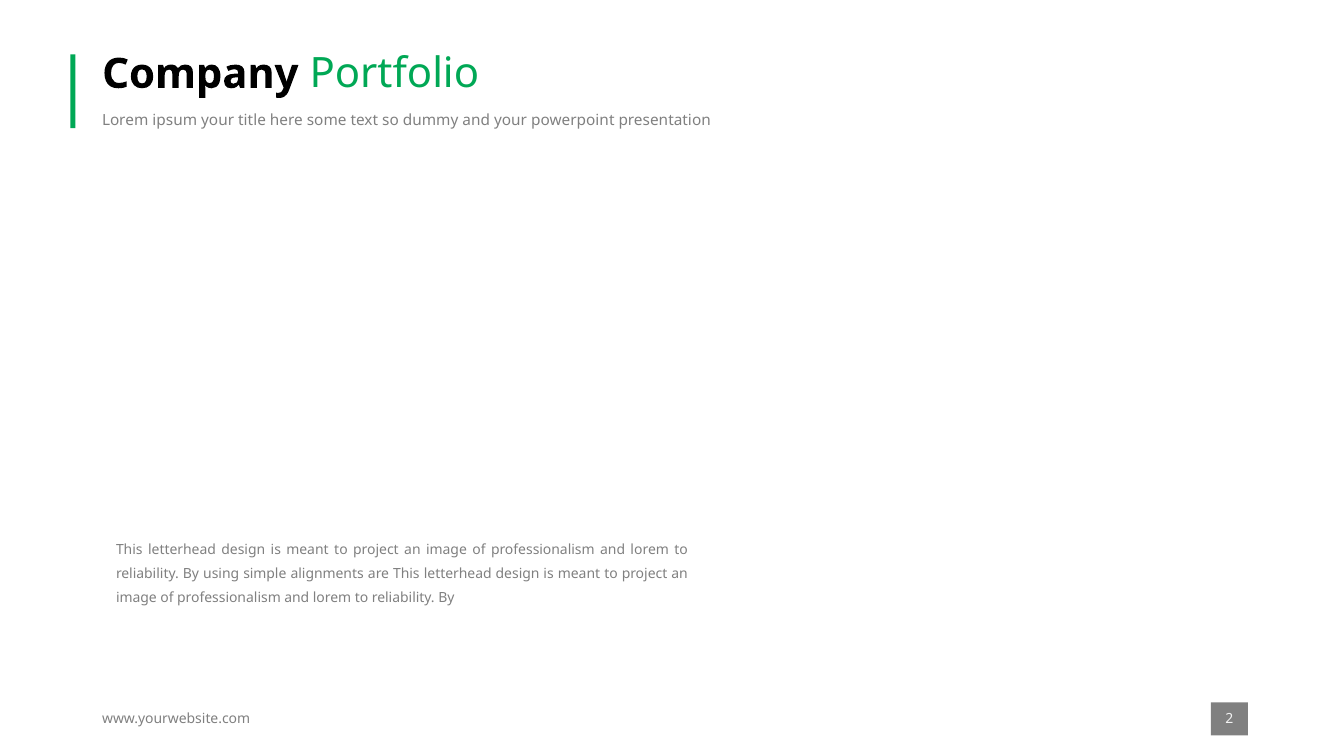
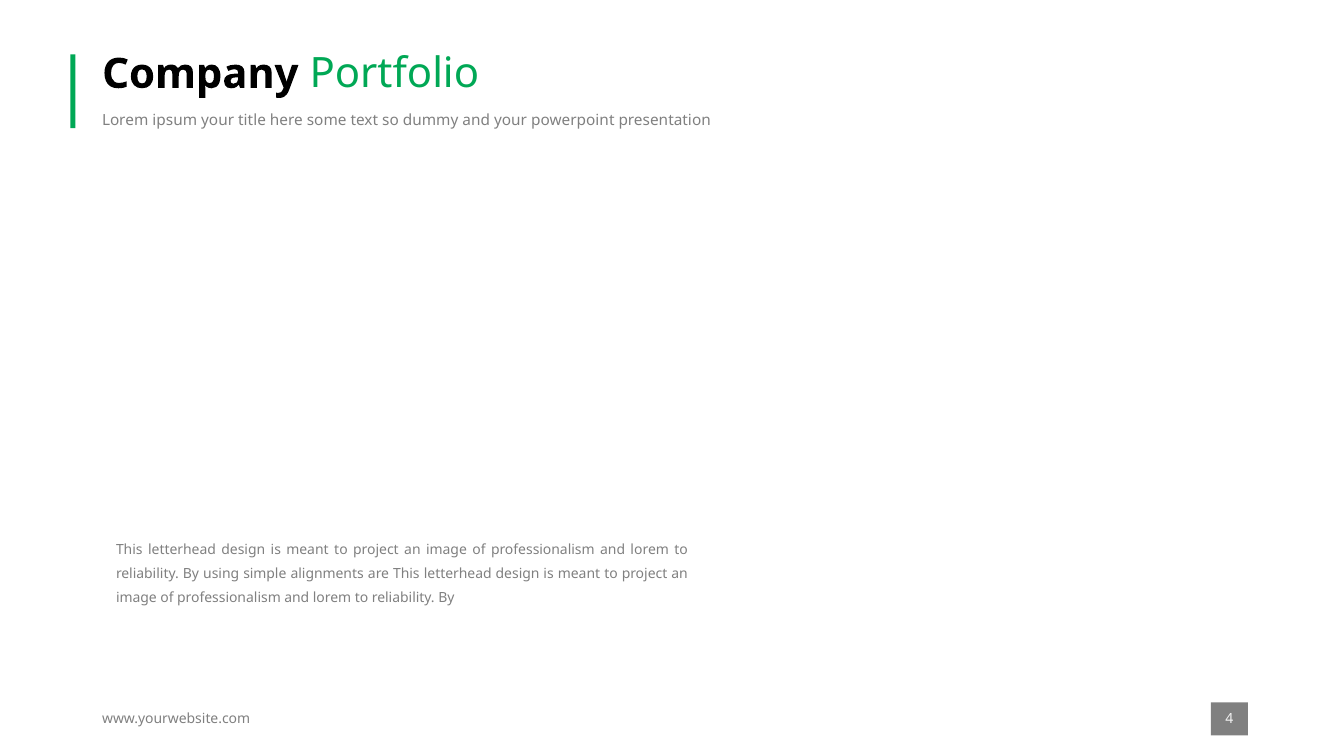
2: 2 -> 4
